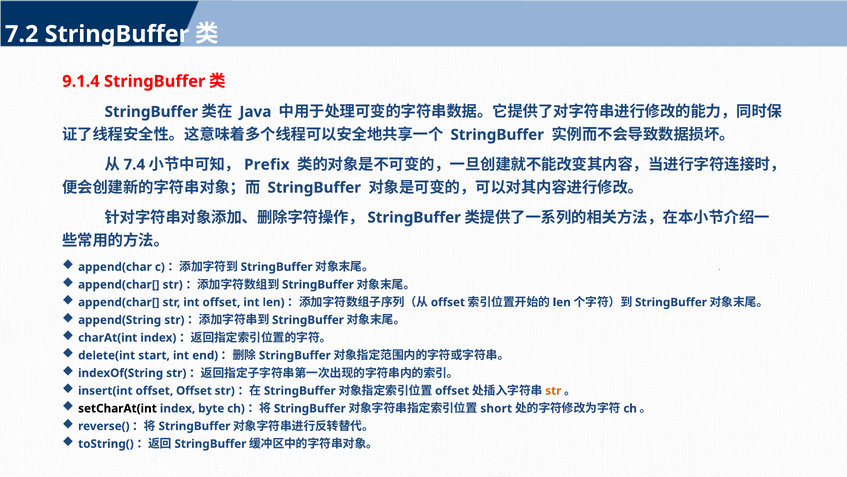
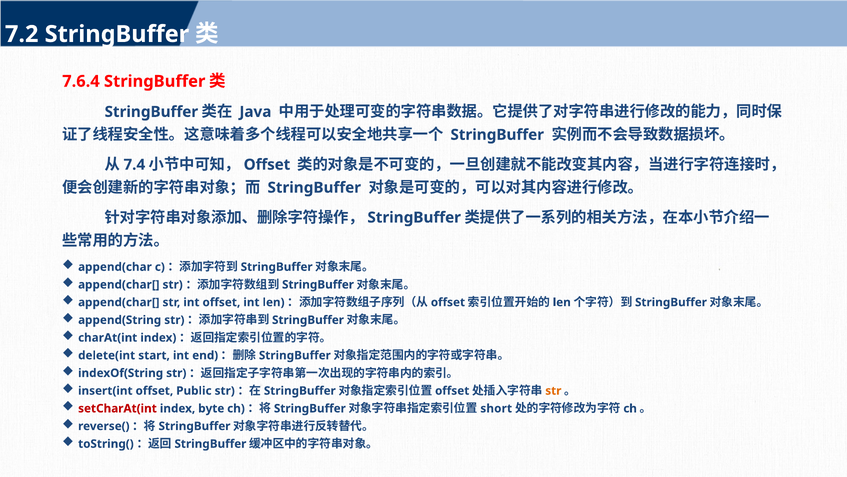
9.1.4: 9.1.4 -> 7.6.4
Prefix at (267, 164): Prefix -> Offset
offset Offset: Offset -> Public
setCharAt(int colour: black -> red
